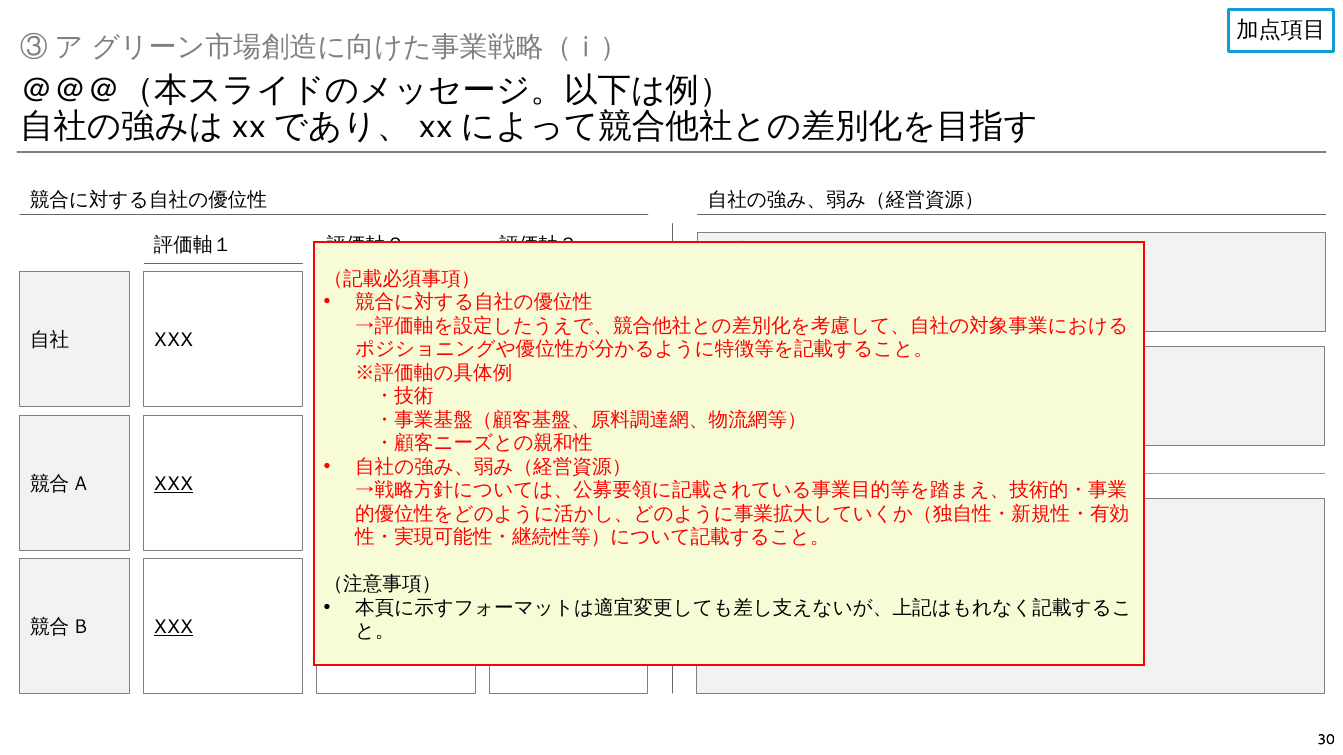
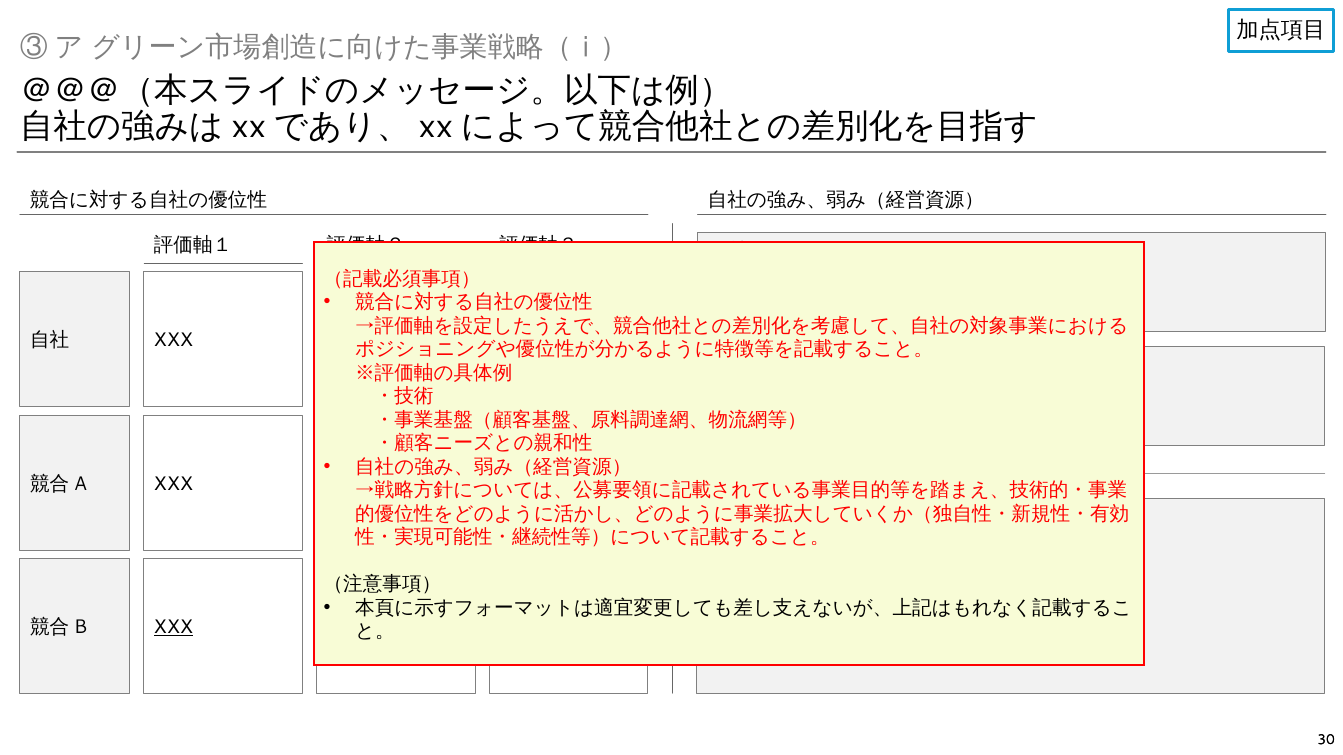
XXX at (173, 484) underline: present -> none
